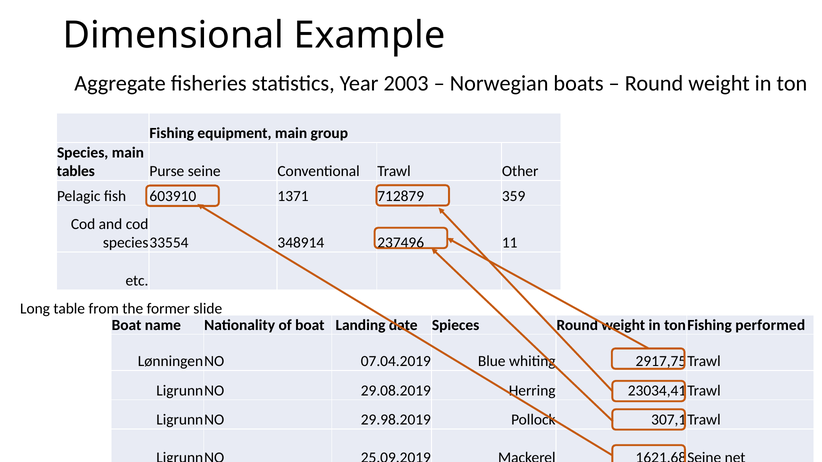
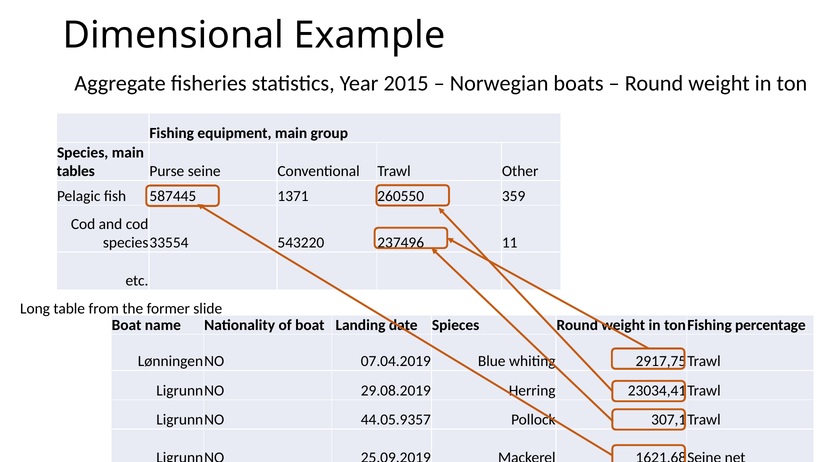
2003: 2003 -> 2015
603910: 603910 -> 587445
712879: 712879 -> 260550
348914: 348914 -> 543220
performed: performed -> percentage
29.98.2019: 29.98.2019 -> 44.05.9357
